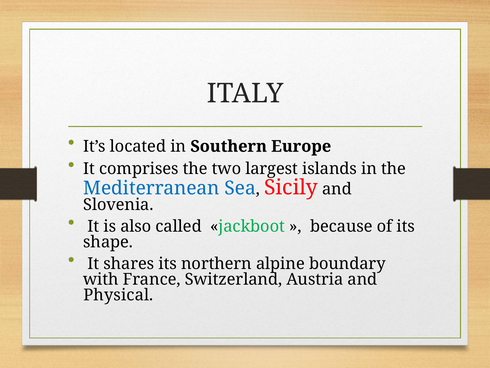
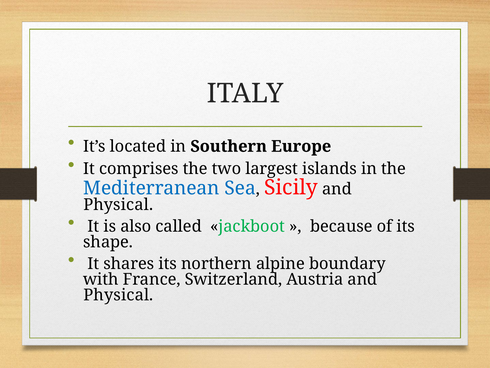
Slovenia at (118, 205): Slovenia -> Physical
